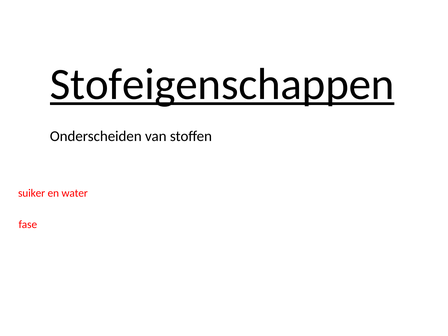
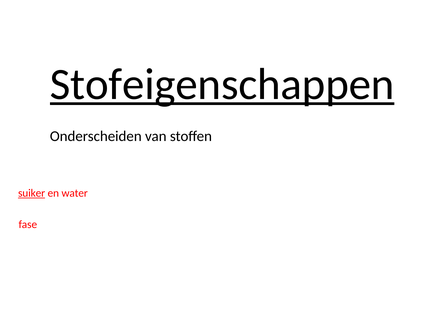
suiker underline: none -> present
